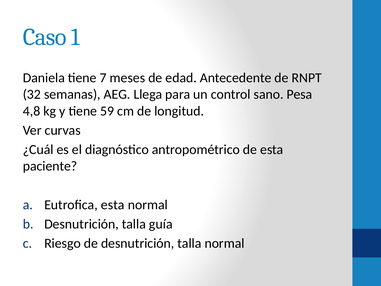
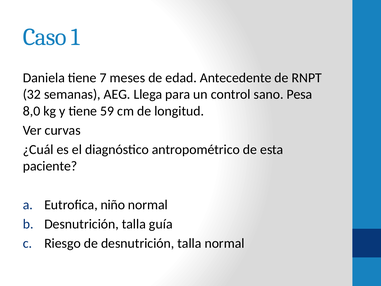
4,8: 4,8 -> 8,0
Eutrofica esta: esta -> niño
